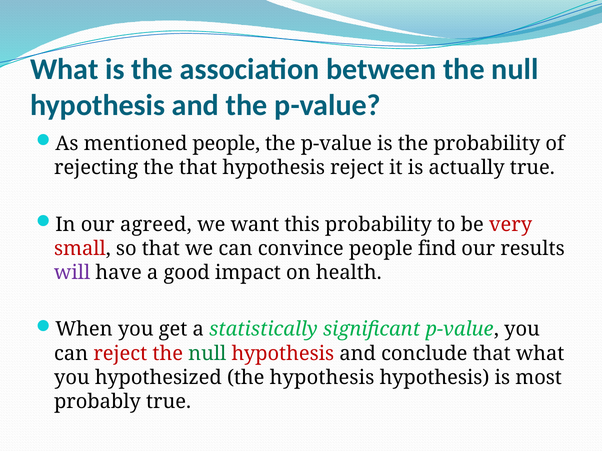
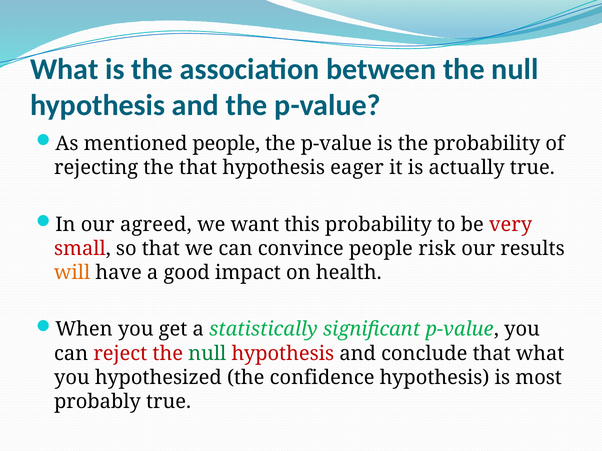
hypothesis reject: reject -> eager
find: find -> risk
will colour: purple -> orange
the hypothesis: hypothesis -> confidence
